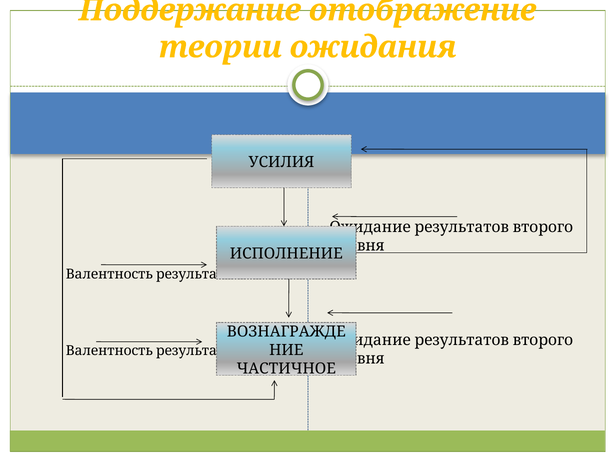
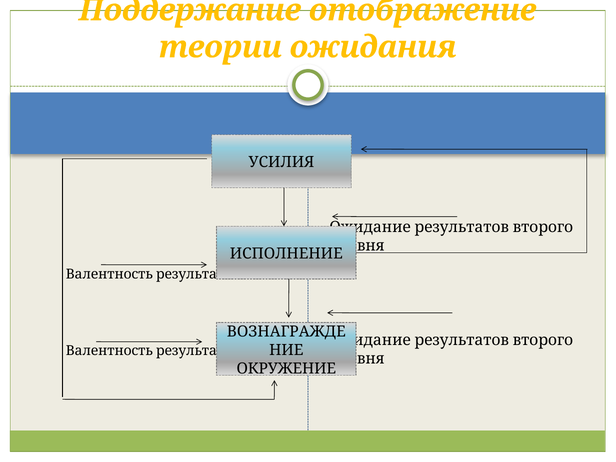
ЧАСТИЧНОЕ: ЧАСТИЧНОЕ -> ОКРУЖЕНИЕ
